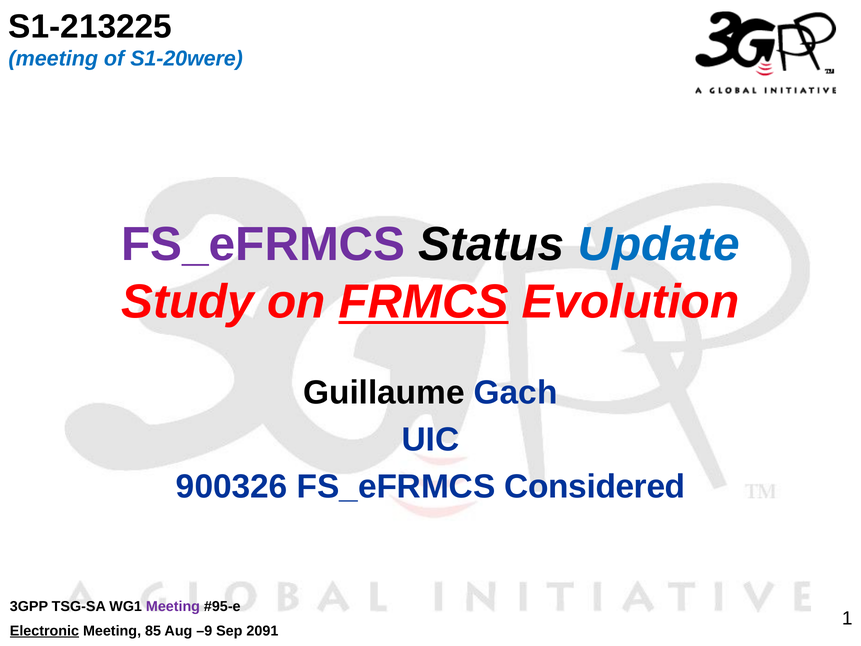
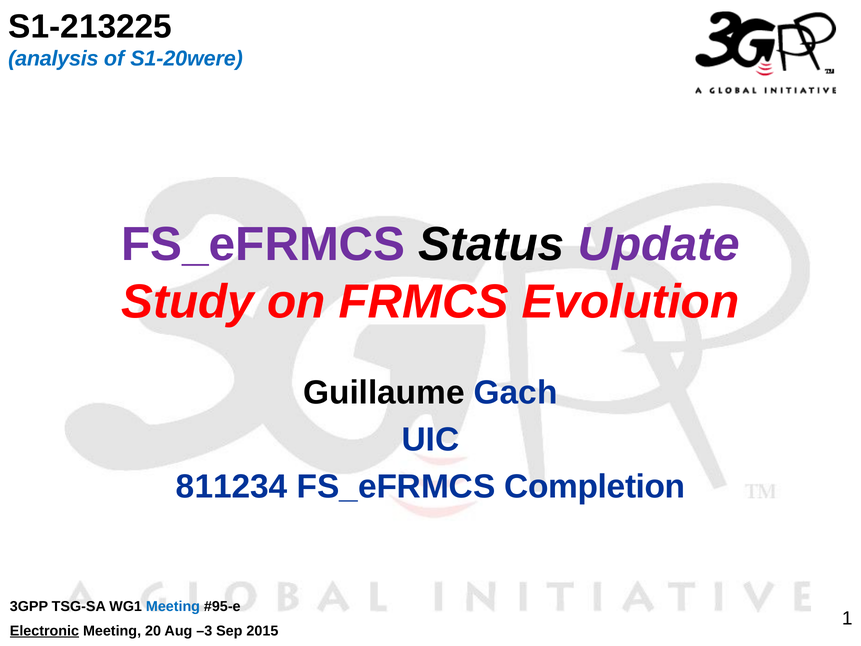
meeting at (53, 59): meeting -> analysis
Update colour: blue -> purple
FRMCS underline: present -> none
900326: 900326 -> 811234
Considered: Considered -> Completion
Meeting at (173, 606) colour: purple -> blue
85: 85 -> 20
–9: –9 -> –3
2091: 2091 -> 2015
